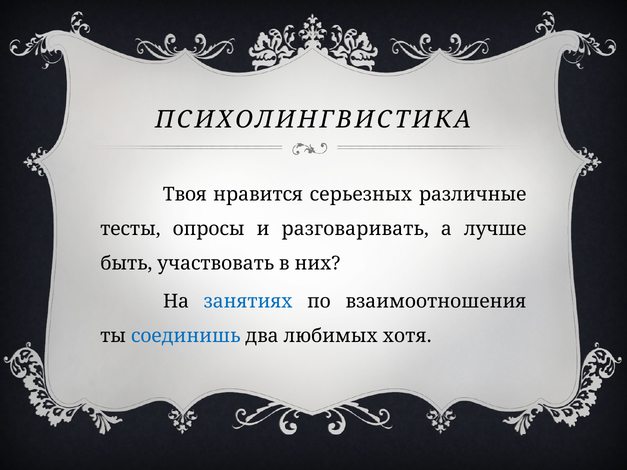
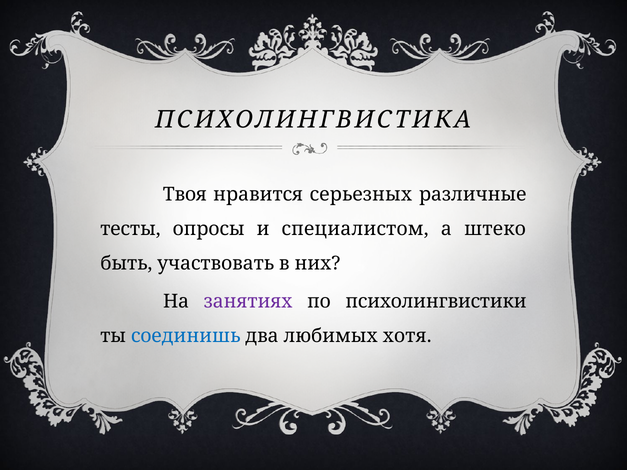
разговаривать: разговаривать -> специалистом
лучше: лучше -> штеко
занятиях colour: blue -> purple
взаимоотношения: взаимоотношения -> психолингвистики
